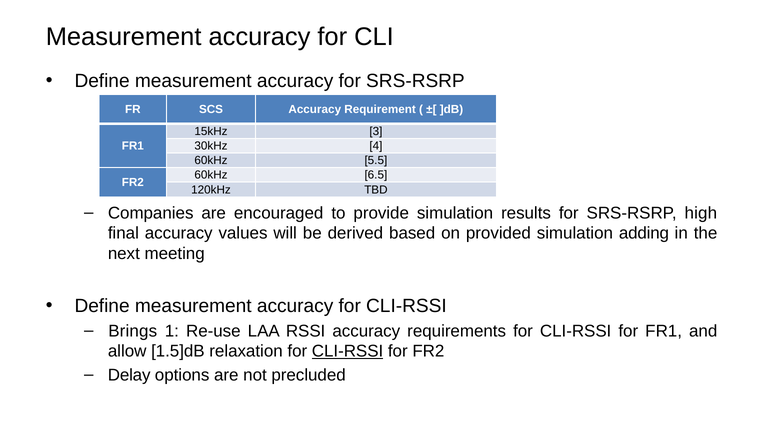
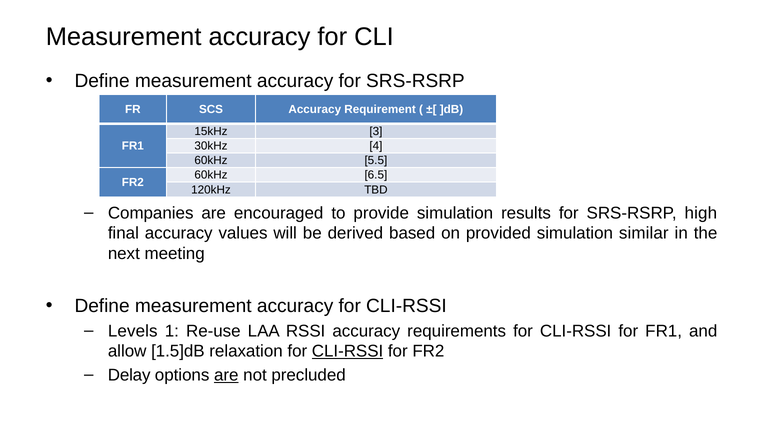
adding: adding -> similar
Brings: Brings -> Levels
are at (226, 375) underline: none -> present
